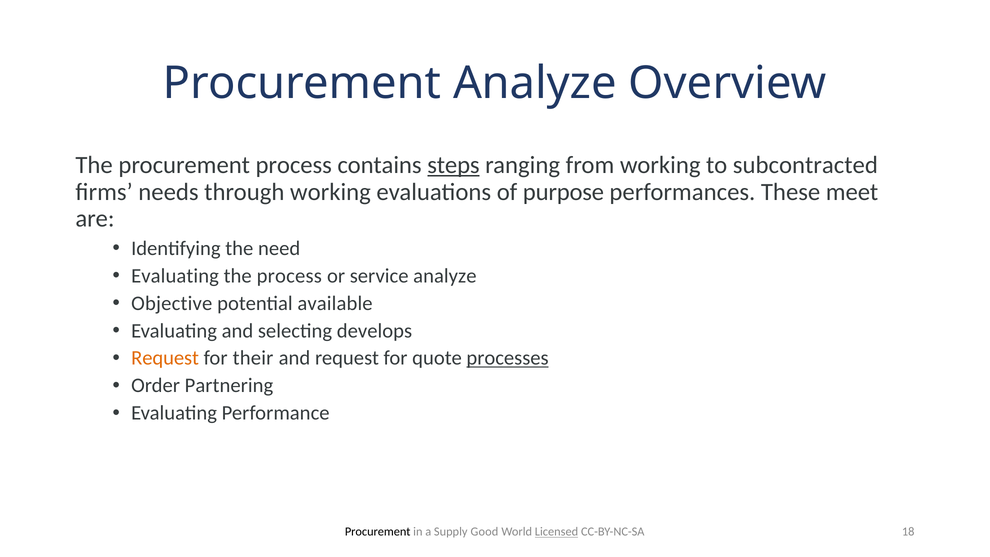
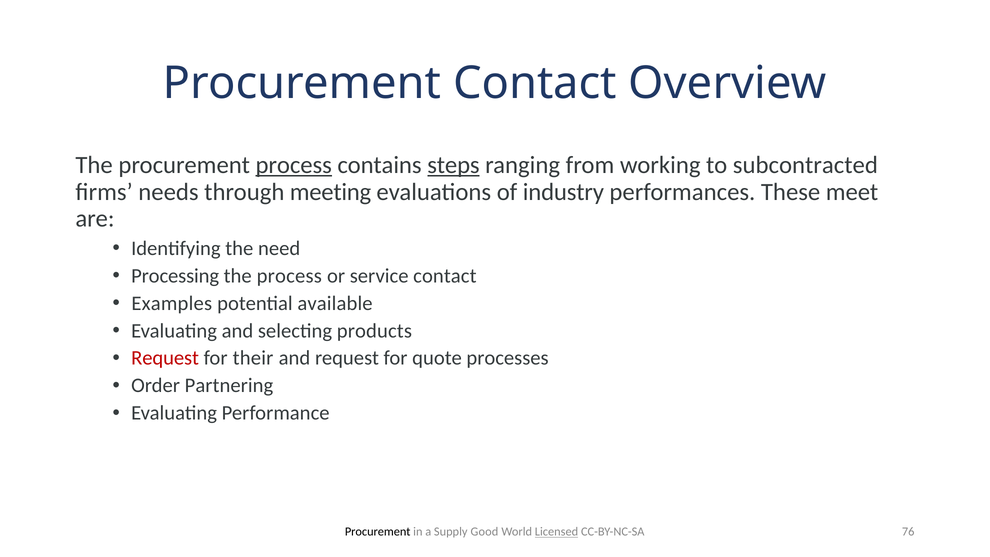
Procurement Analyze: Analyze -> Contact
process at (294, 165) underline: none -> present
through working: working -> meeting
purpose: purpose -> industry
Evaluating at (175, 276): Evaluating -> Processing
service analyze: analyze -> contact
Objective: Objective -> Examples
develops: develops -> products
Request at (165, 358) colour: orange -> red
processes underline: present -> none
18: 18 -> 76
